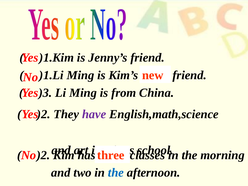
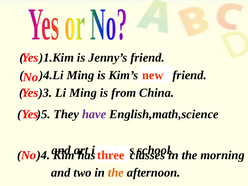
)1.Li: )1.Li -> )4.Li
)2 at (44, 114): )2 -> )5
)2 at (43, 155): )2 -> )4
the at (116, 173) colour: blue -> orange
